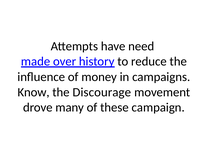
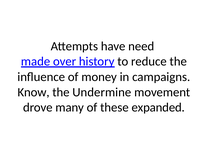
Discourage: Discourage -> Undermine
campaign: campaign -> expanded
